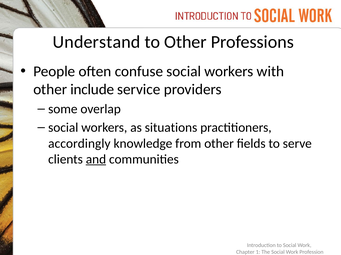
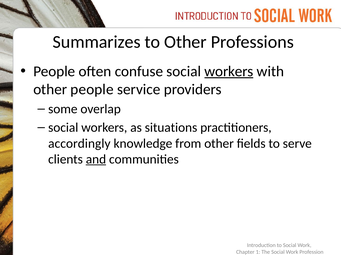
Understand: Understand -> Summarizes
workers at (229, 72) underline: none -> present
other include: include -> people
